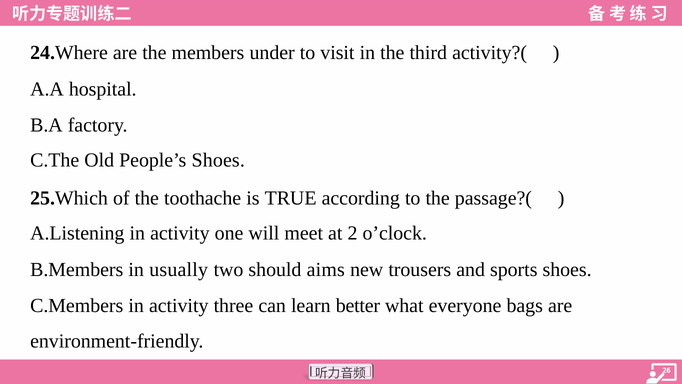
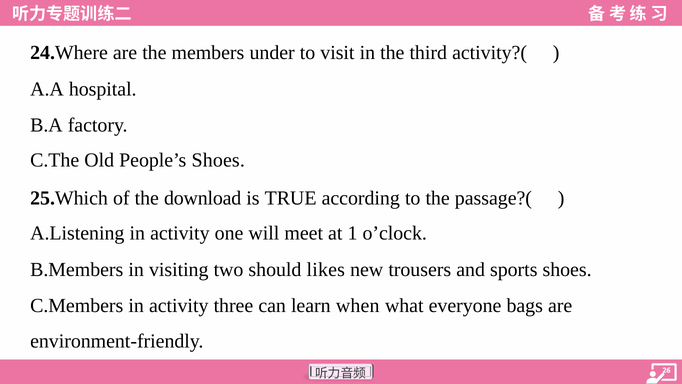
toothache: toothache -> download
2: 2 -> 1
usually: usually -> visiting
aims: aims -> likes
better: better -> when
